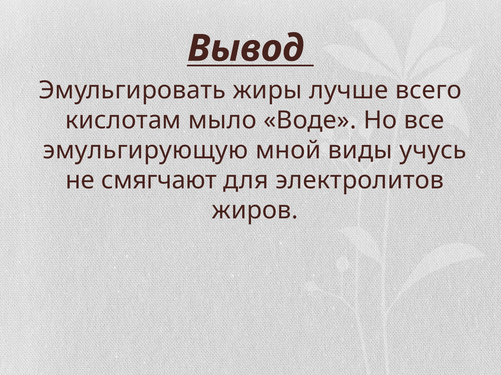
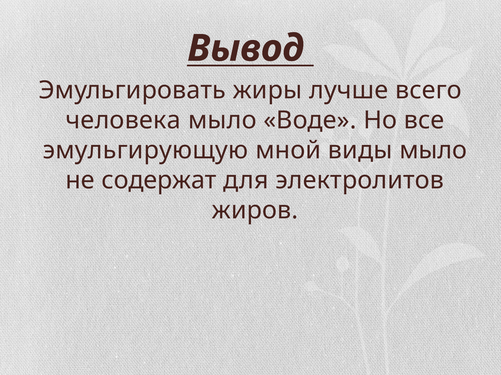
кислотам: кислотам -> человека
виды учусь: учусь -> мыло
смягчают: смягчают -> содержат
